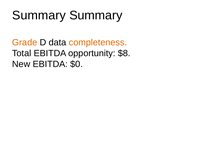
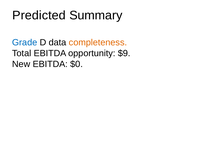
Summary at (39, 15): Summary -> Predicted
Grade colour: orange -> blue
$8: $8 -> $9
